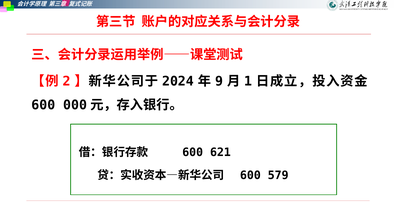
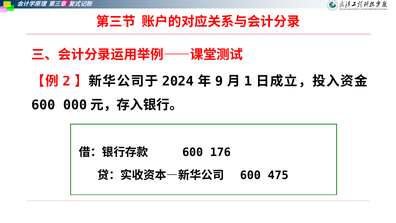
621: 621 -> 176
579: 579 -> 475
